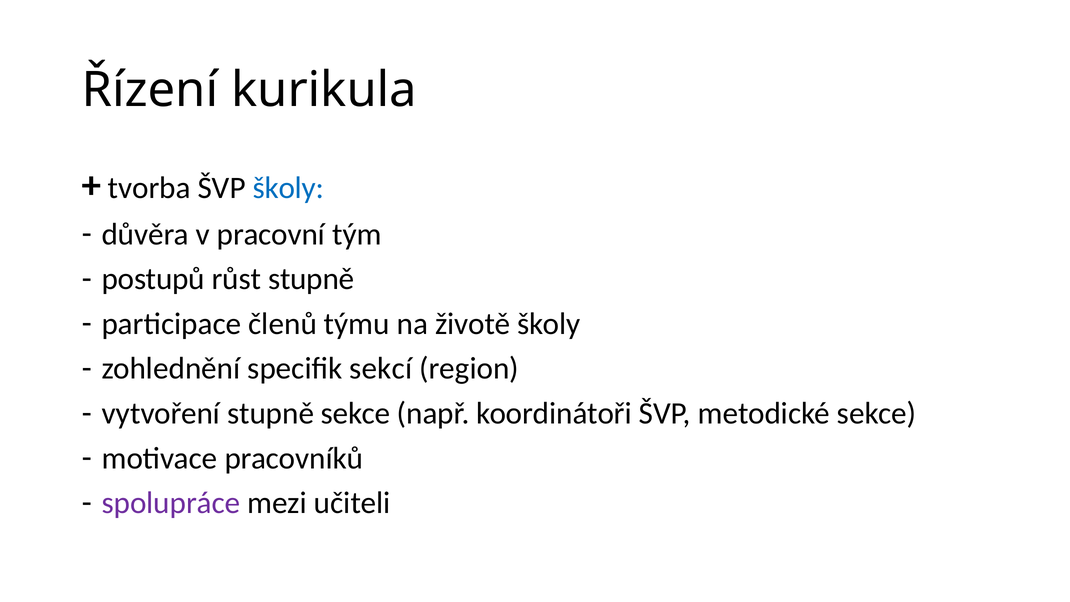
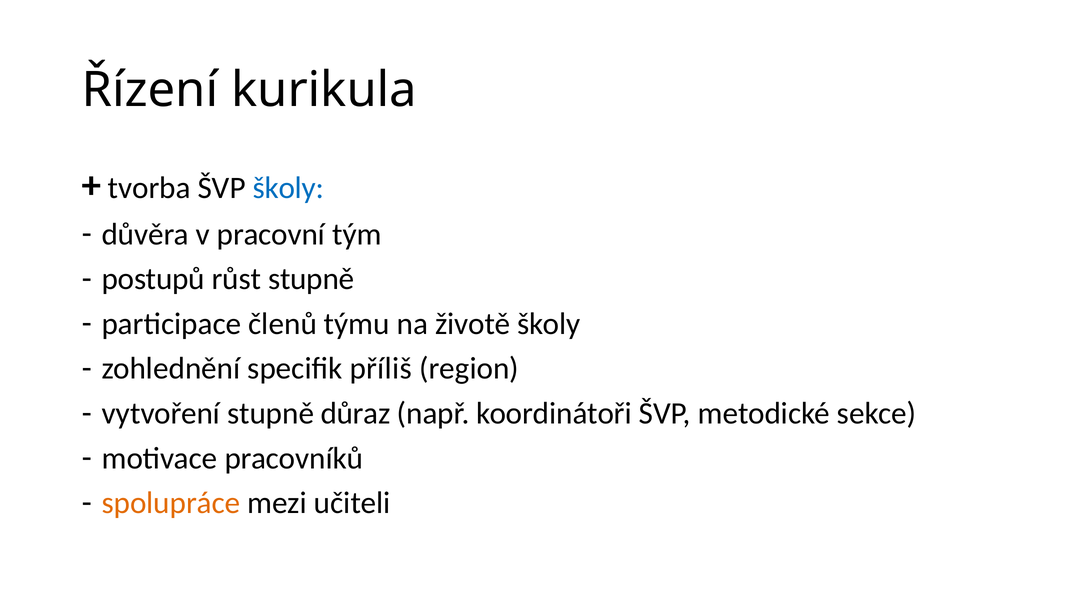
sekcí: sekcí -> příliš
stupně sekce: sekce -> důraz
spolupráce colour: purple -> orange
